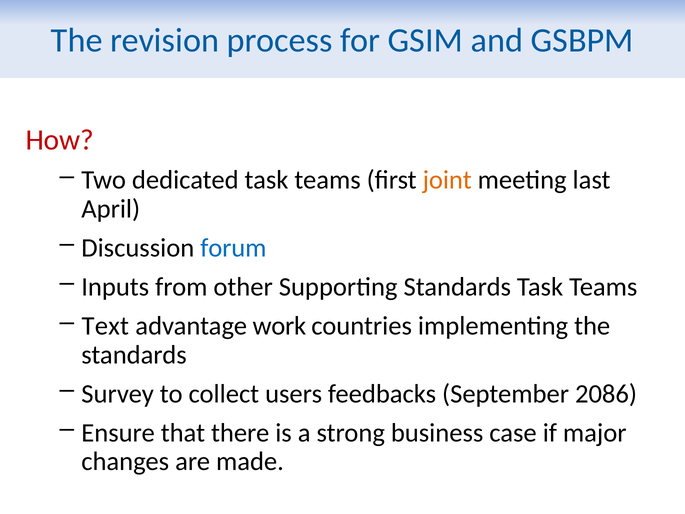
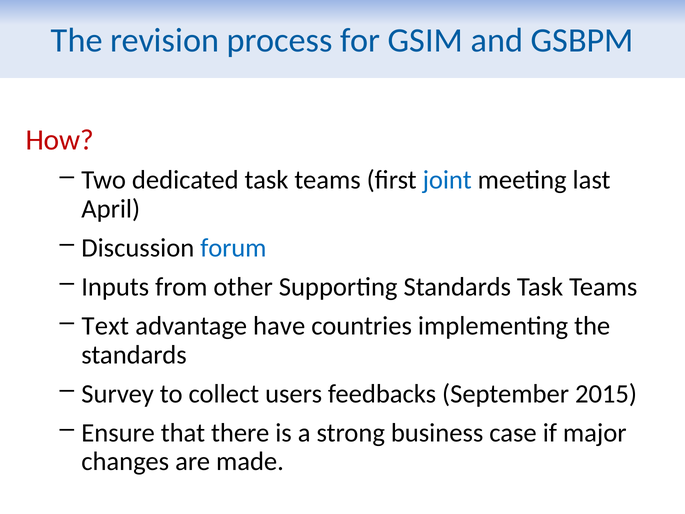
joint colour: orange -> blue
work: work -> have
2086: 2086 -> 2015
